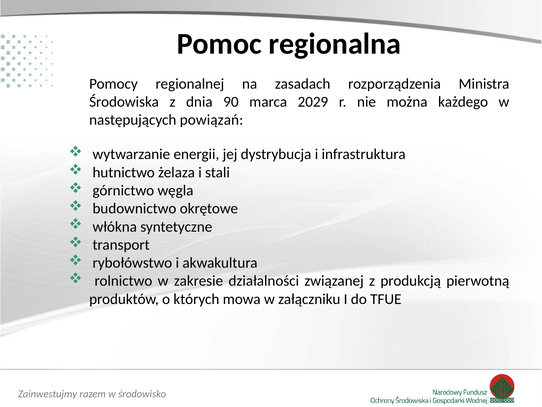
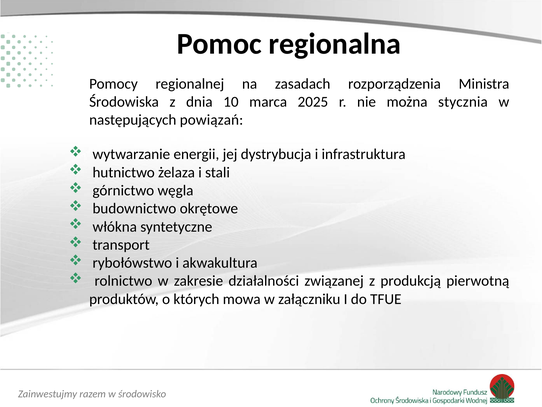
90: 90 -> 10
2029: 2029 -> 2025
każdego: każdego -> stycznia
